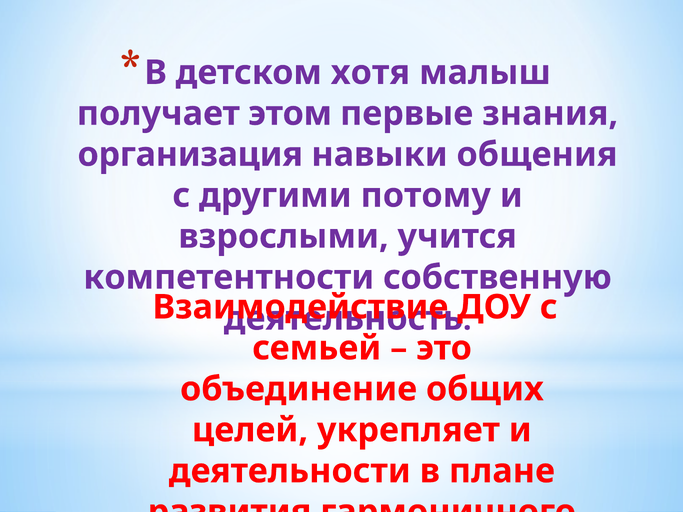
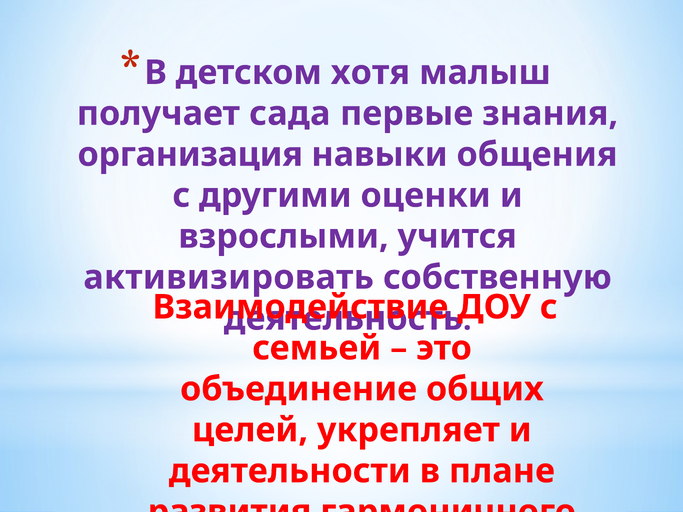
этом: этом -> сада
потому: потому -> оценки
компетентности: компетентности -> активизировать
